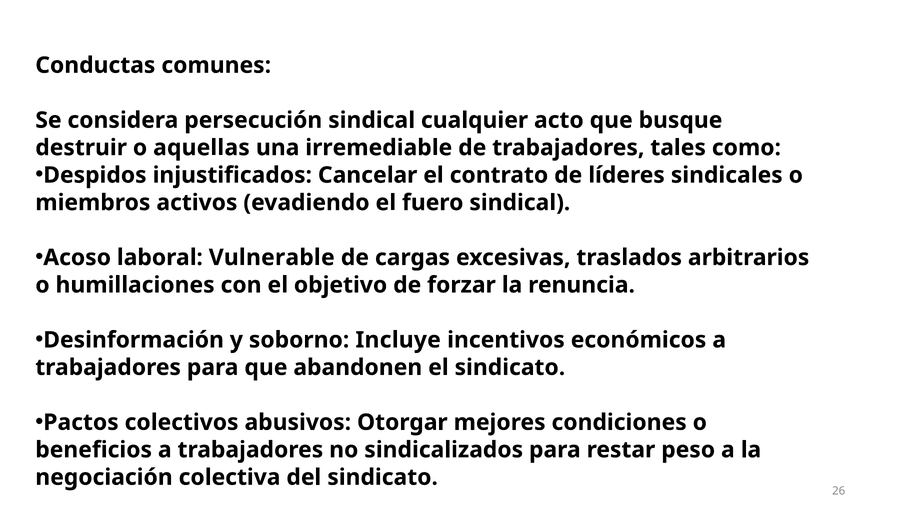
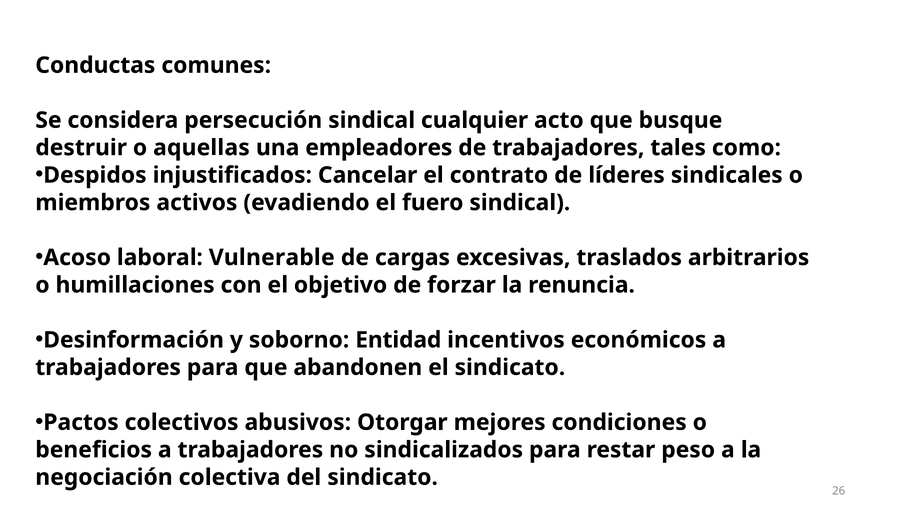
irremediable: irremediable -> empleadores
Incluye: Incluye -> Entidad
